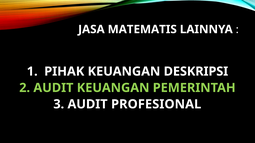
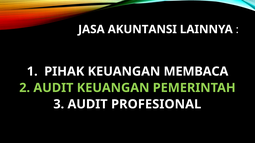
MATEMATIS: MATEMATIS -> AKUNTANSI
DESKRIPSI: DESKRIPSI -> MEMBACA
